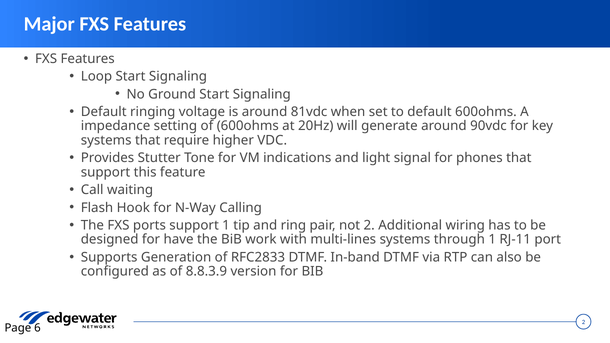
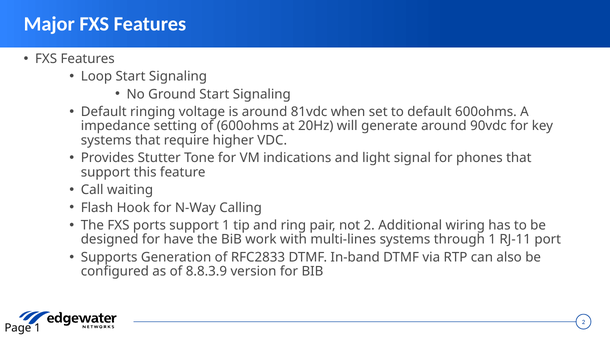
Page 6: 6 -> 1
